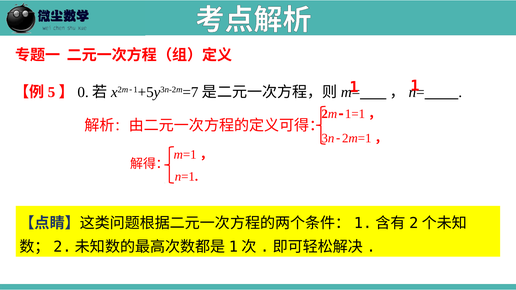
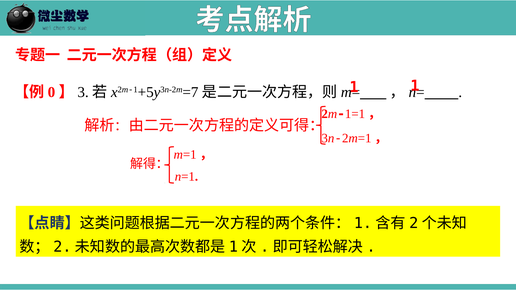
5: 5 -> 0
0: 0 -> 3
